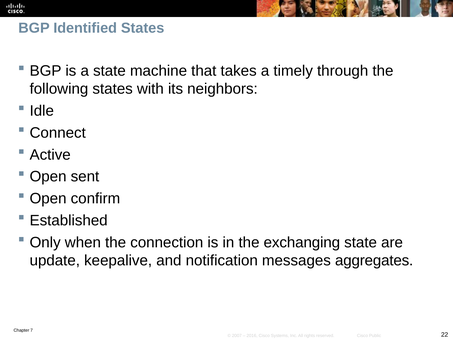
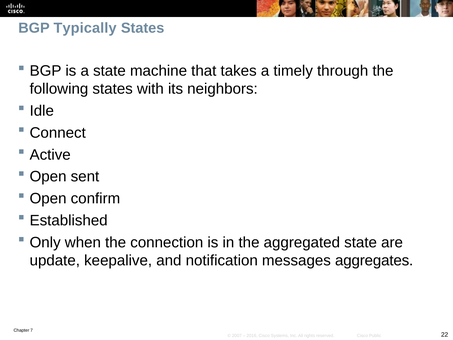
Identified: Identified -> Typically
exchanging: exchanging -> aggregated
